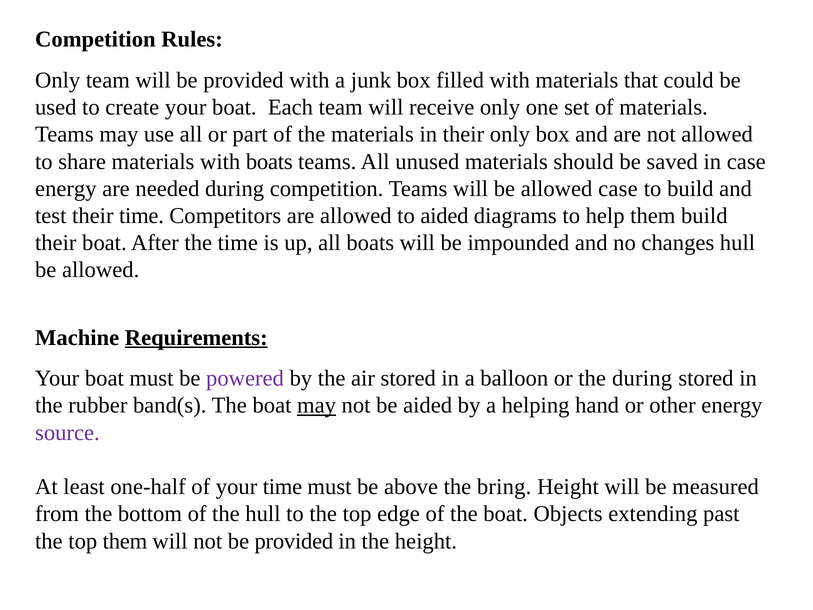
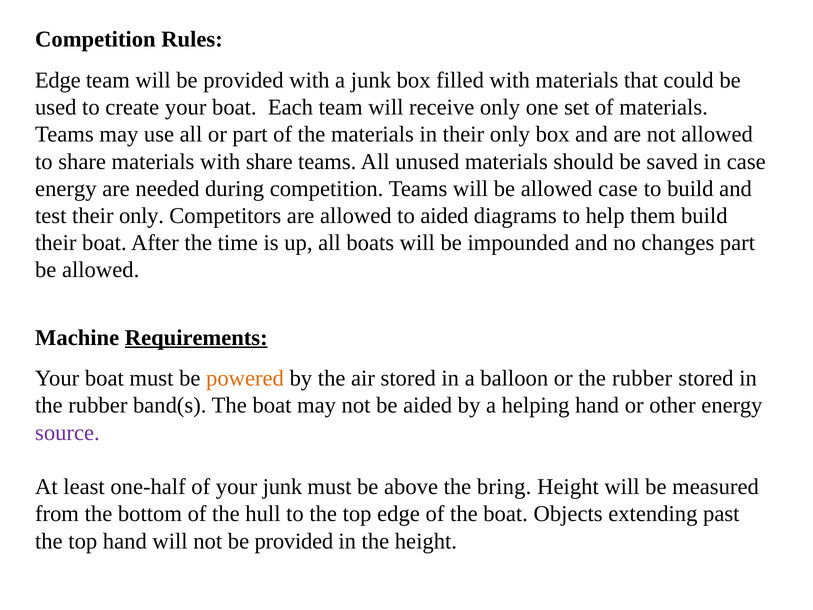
Only at (58, 80): Only -> Edge
with boats: boats -> share
test their time: time -> only
changes hull: hull -> part
powered colour: purple -> orange
or the during: during -> rubber
may at (317, 405) underline: present -> none
your time: time -> junk
top them: them -> hand
